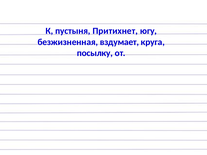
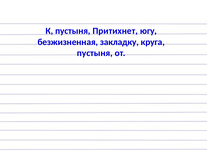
вздумает: вздумает -> закладку
посылку at (95, 53): посылку -> пустыня
